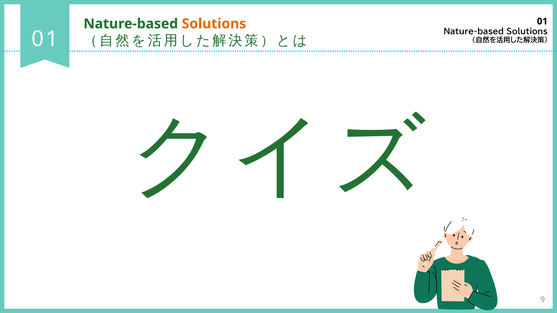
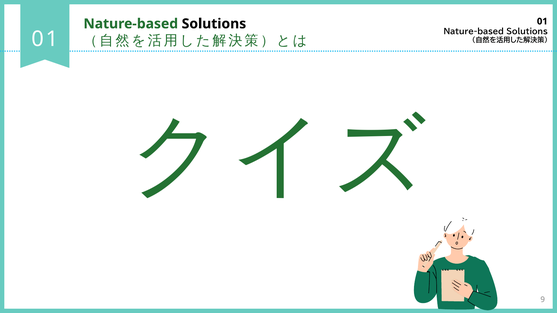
Solutions at (214, 24) colour: orange -> black
